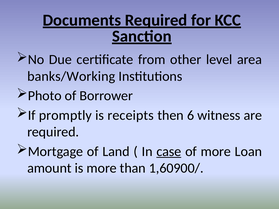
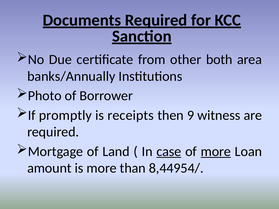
level: level -> both
banks/Working: banks/Working -> banks/Annually
6: 6 -> 9
more at (216, 152) underline: none -> present
1,60900/: 1,60900/ -> 8,44954/
